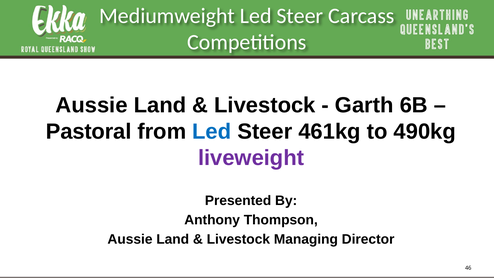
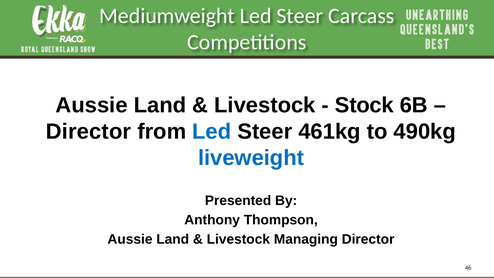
Garth: Garth -> Stock
Pastoral at (89, 131): Pastoral -> Director
liveweight colour: purple -> blue
